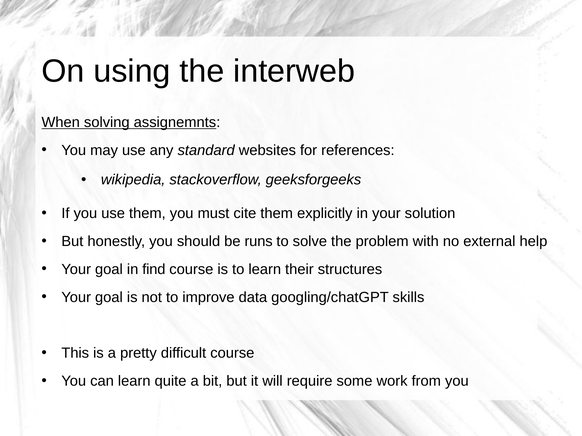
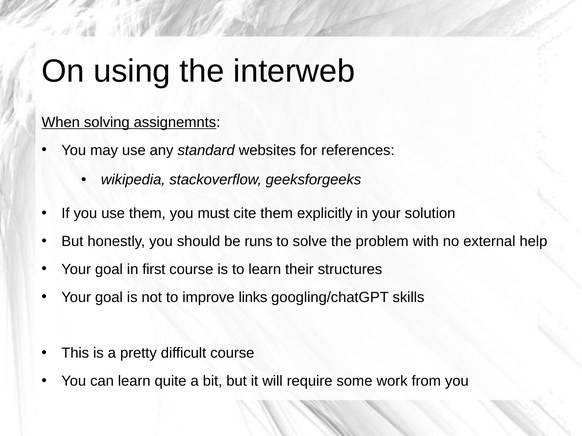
find: find -> first
data: data -> links
